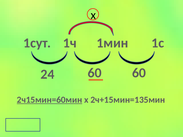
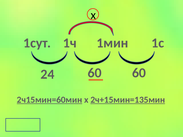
2ч+15мин=135мин underline: none -> present
